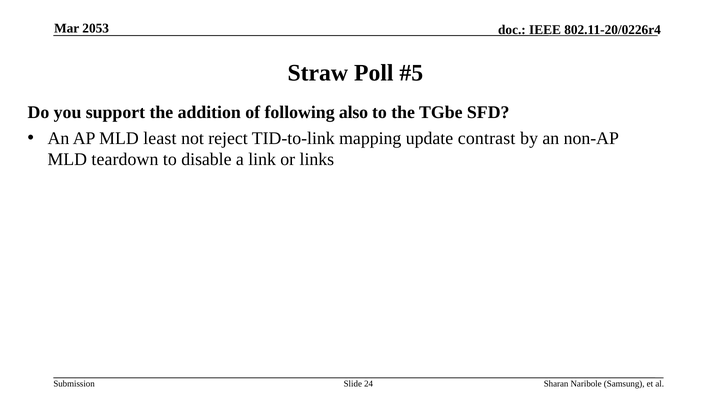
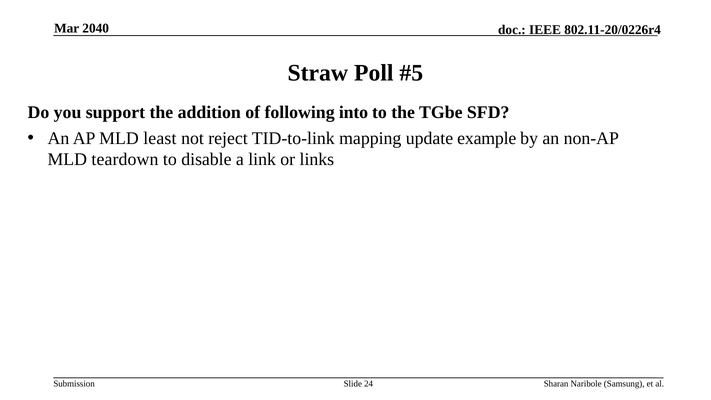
2053: 2053 -> 2040
also: also -> into
contrast: contrast -> example
